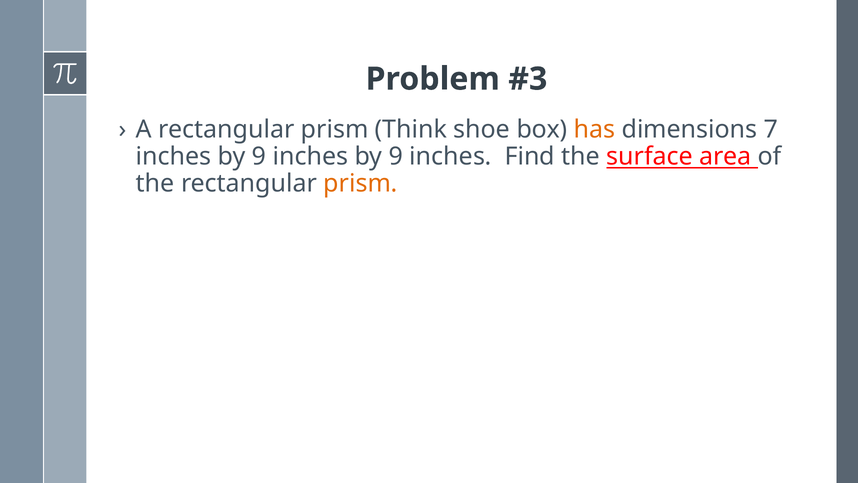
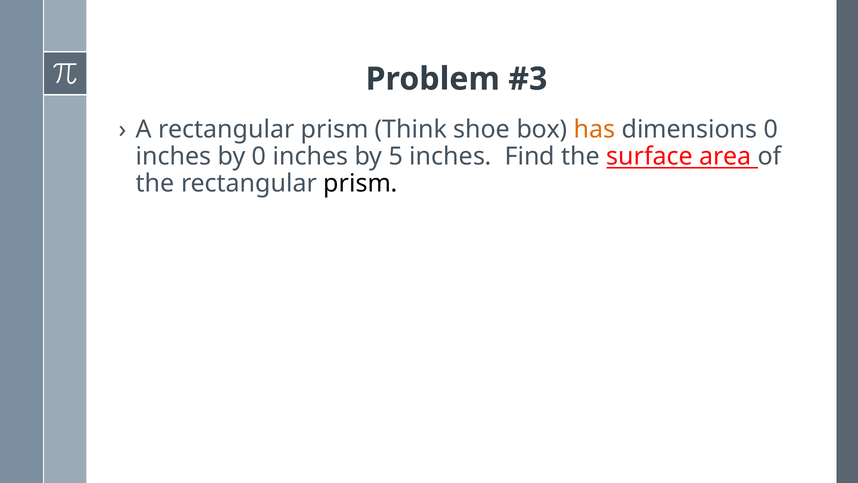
dimensions 7: 7 -> 0
9 at (259, 156): 9 -> 0
9 at (396, 156): 9 -> 5
prism at (361, 183) colour: orange -> black
